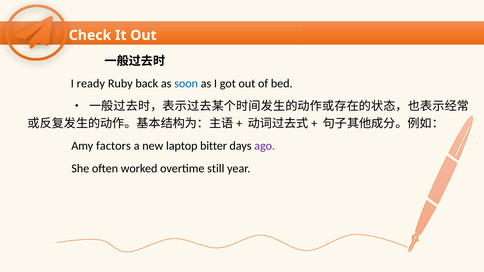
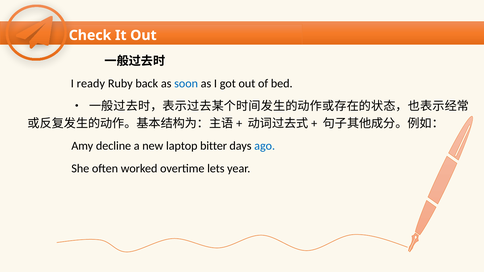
factors: factors -> decline
ago colour: purple -> blue
still: still -> lets
